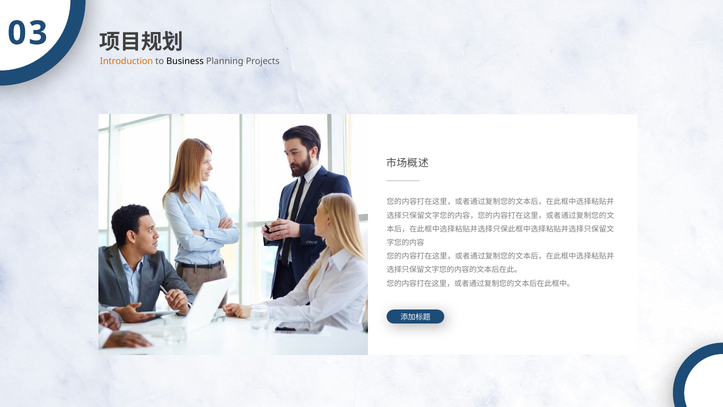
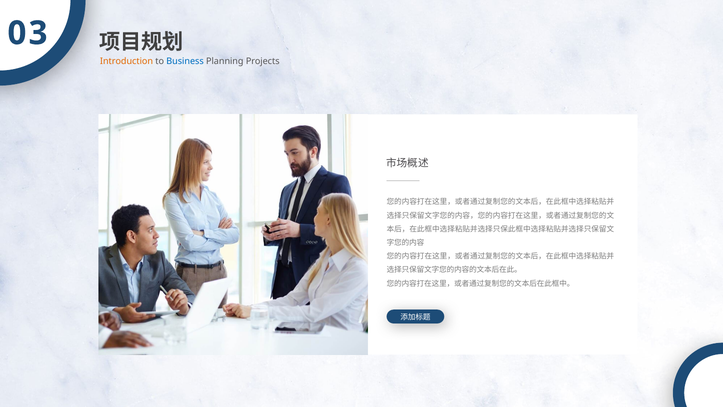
Business colour: black -> blue
